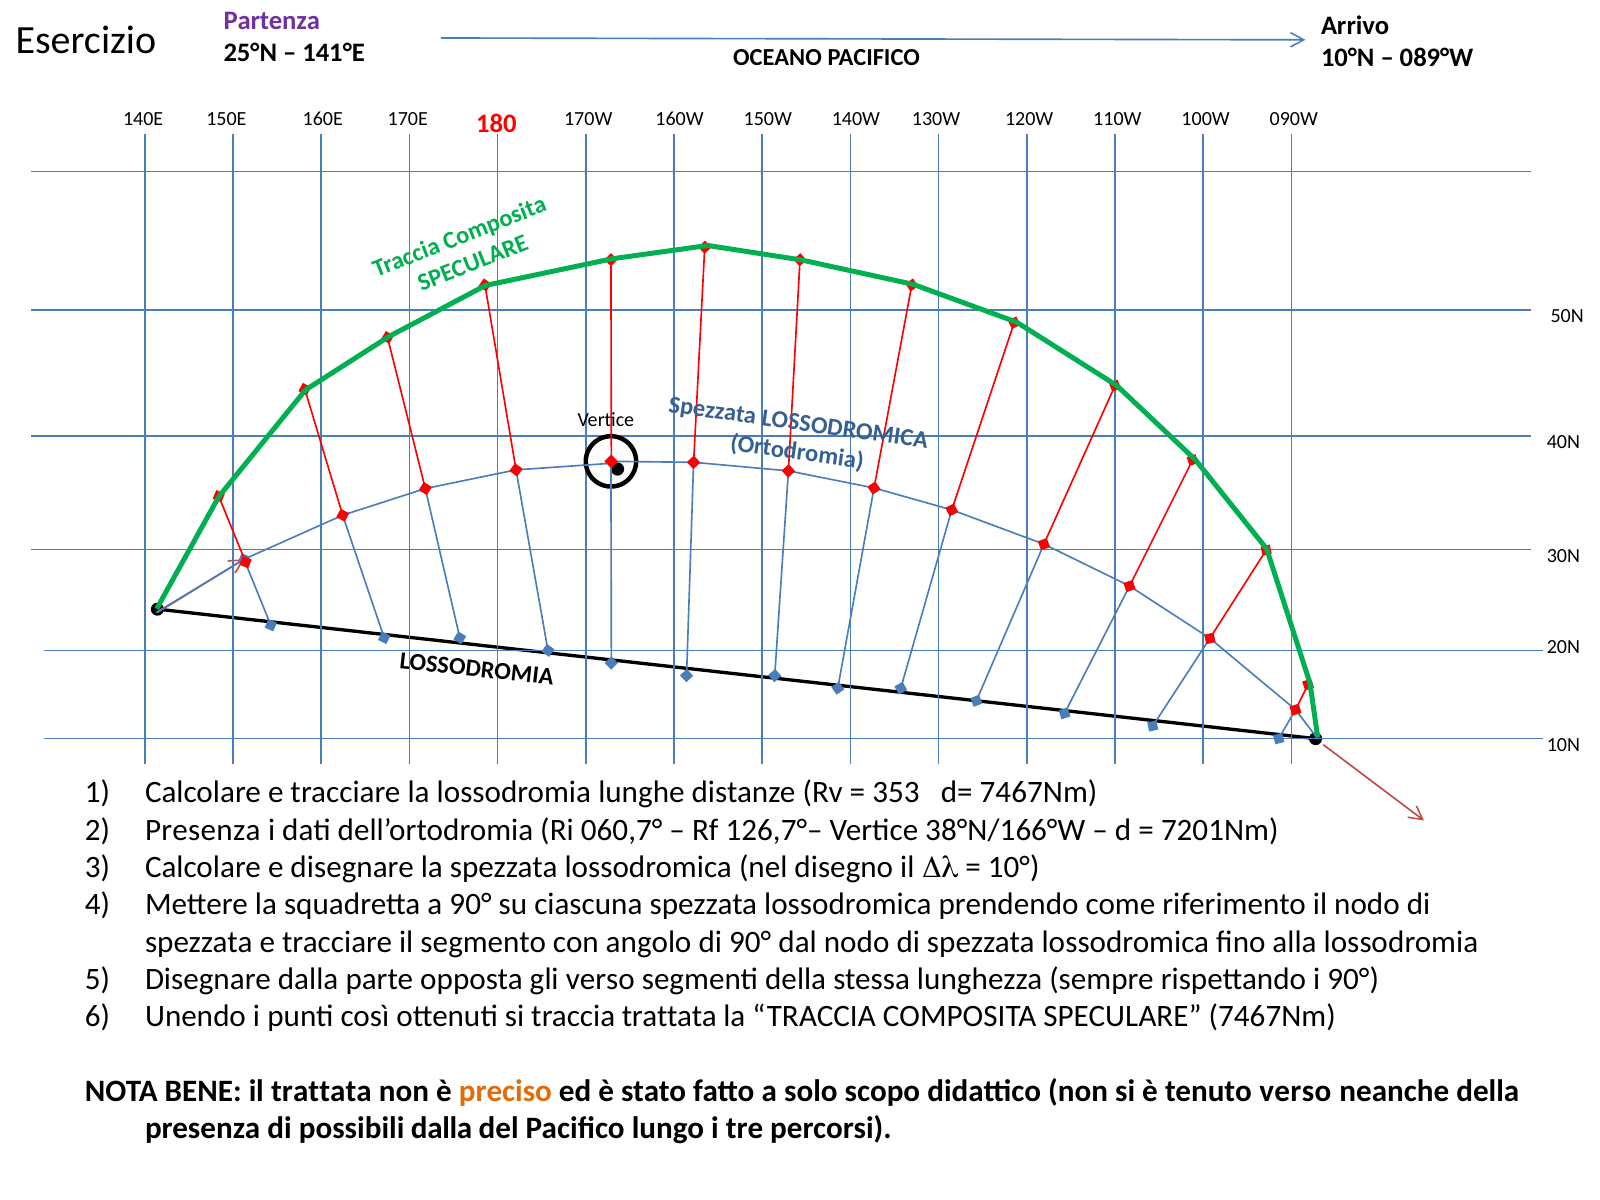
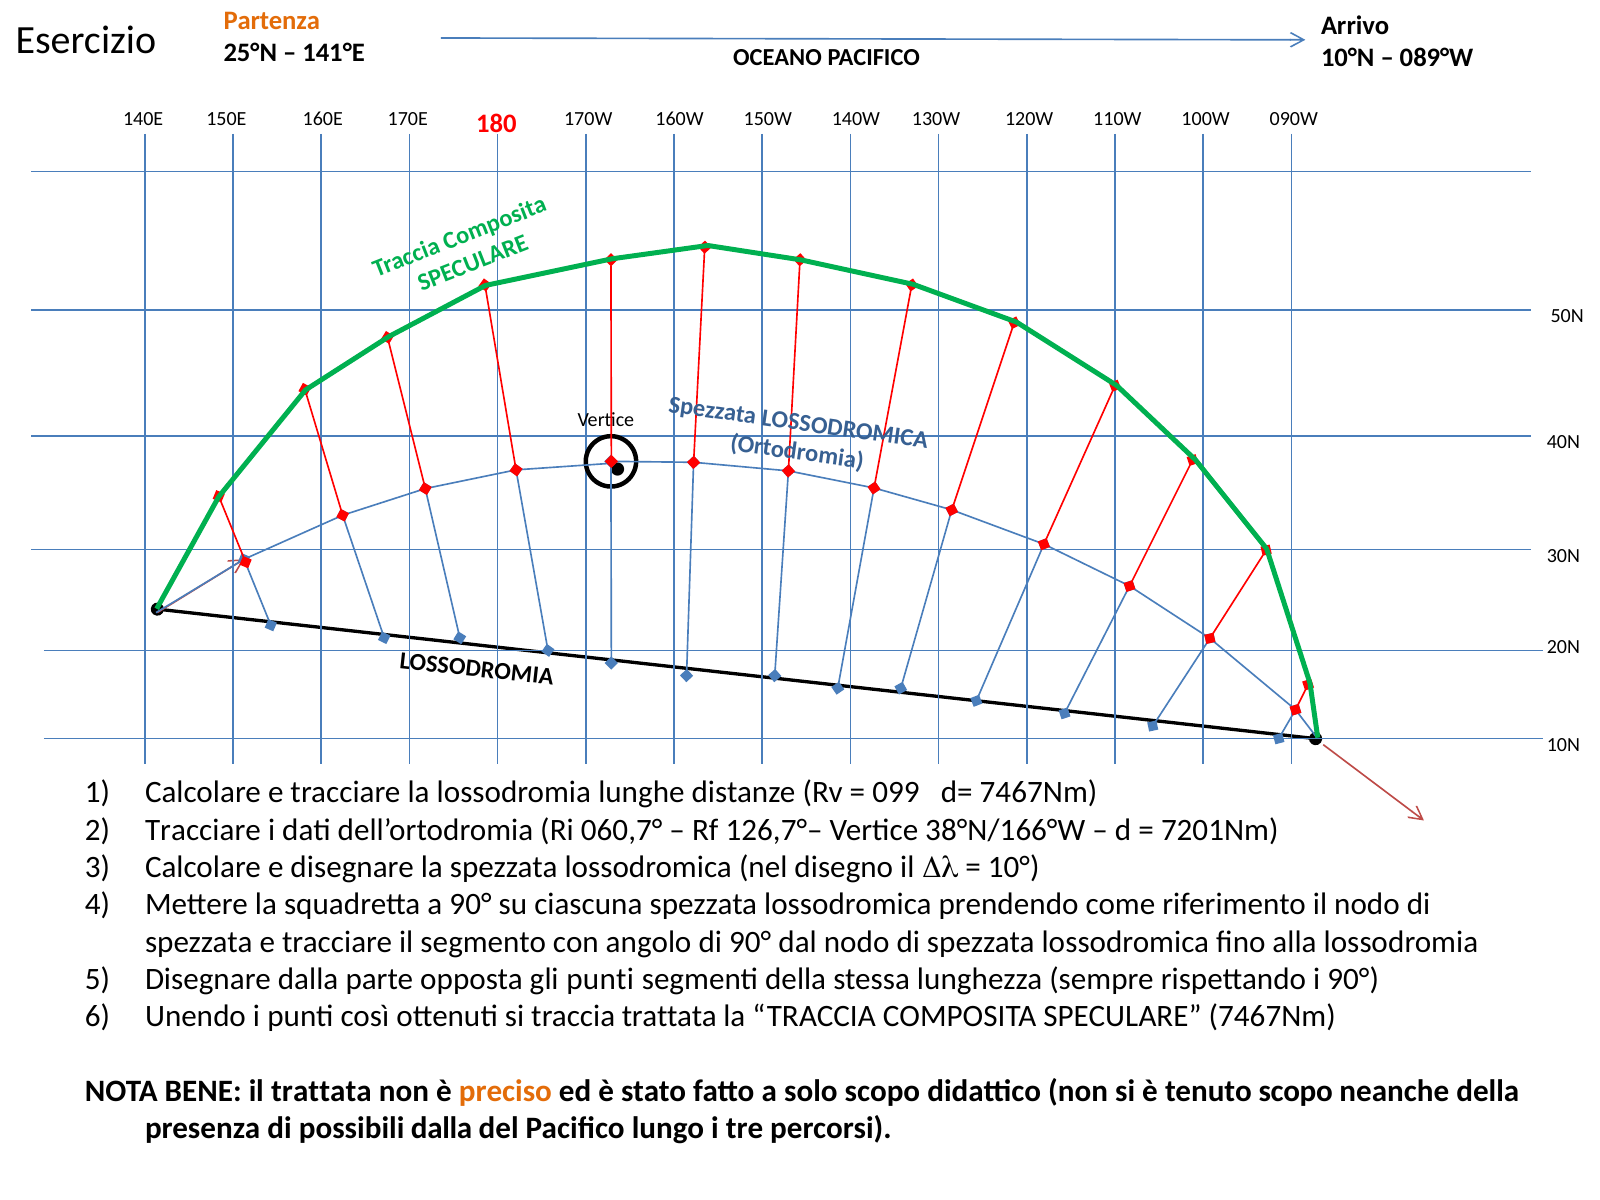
Partenza colour: purple -> orange
353: 353 -> 099
Presenza at (203, 830): Presenza -> Tracciare
gli verso: verso -> punti
tenuto verso: verso -> scopo
